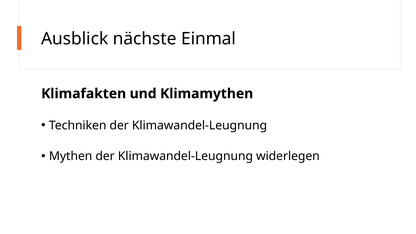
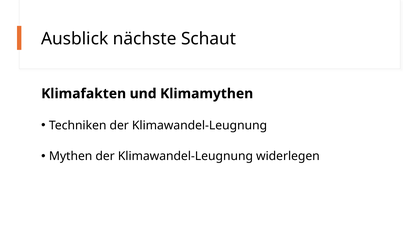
Einmal: Einmal -> Schaut
